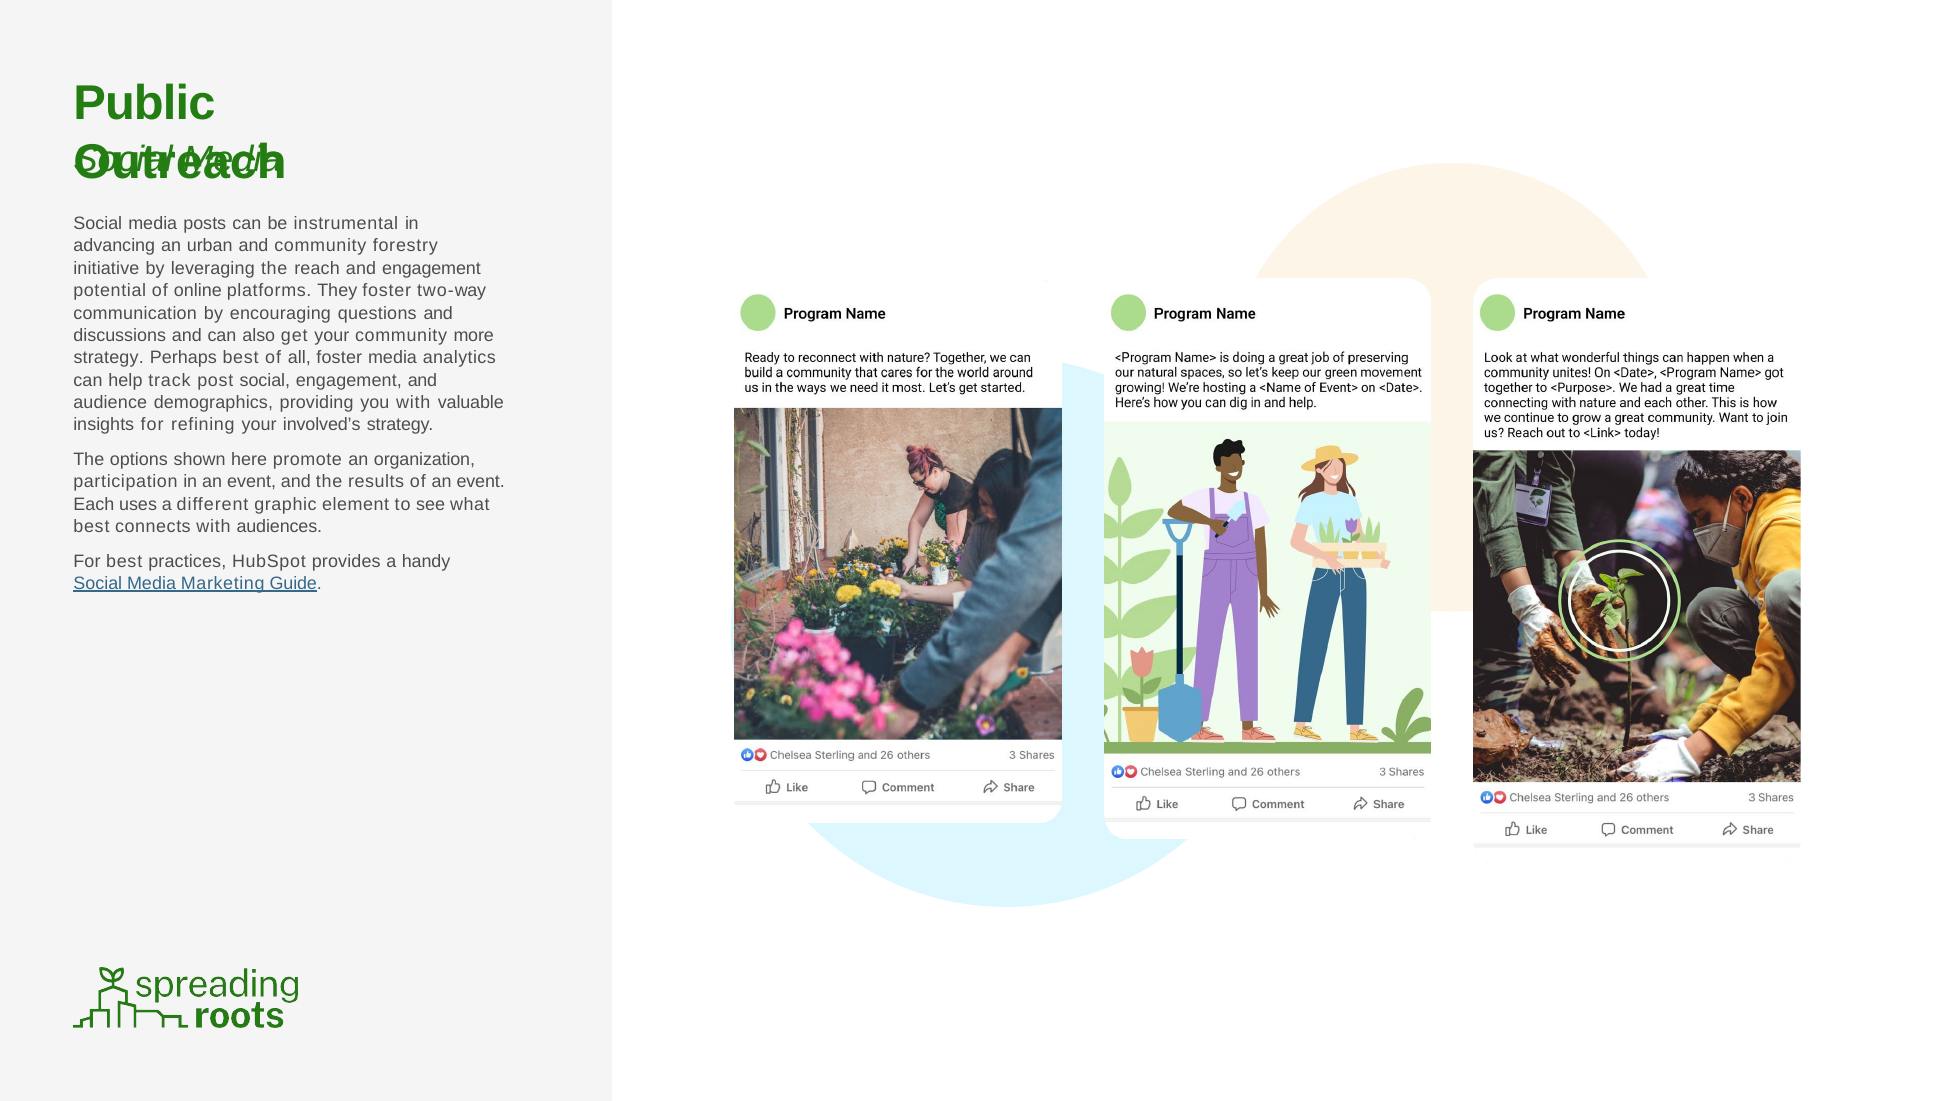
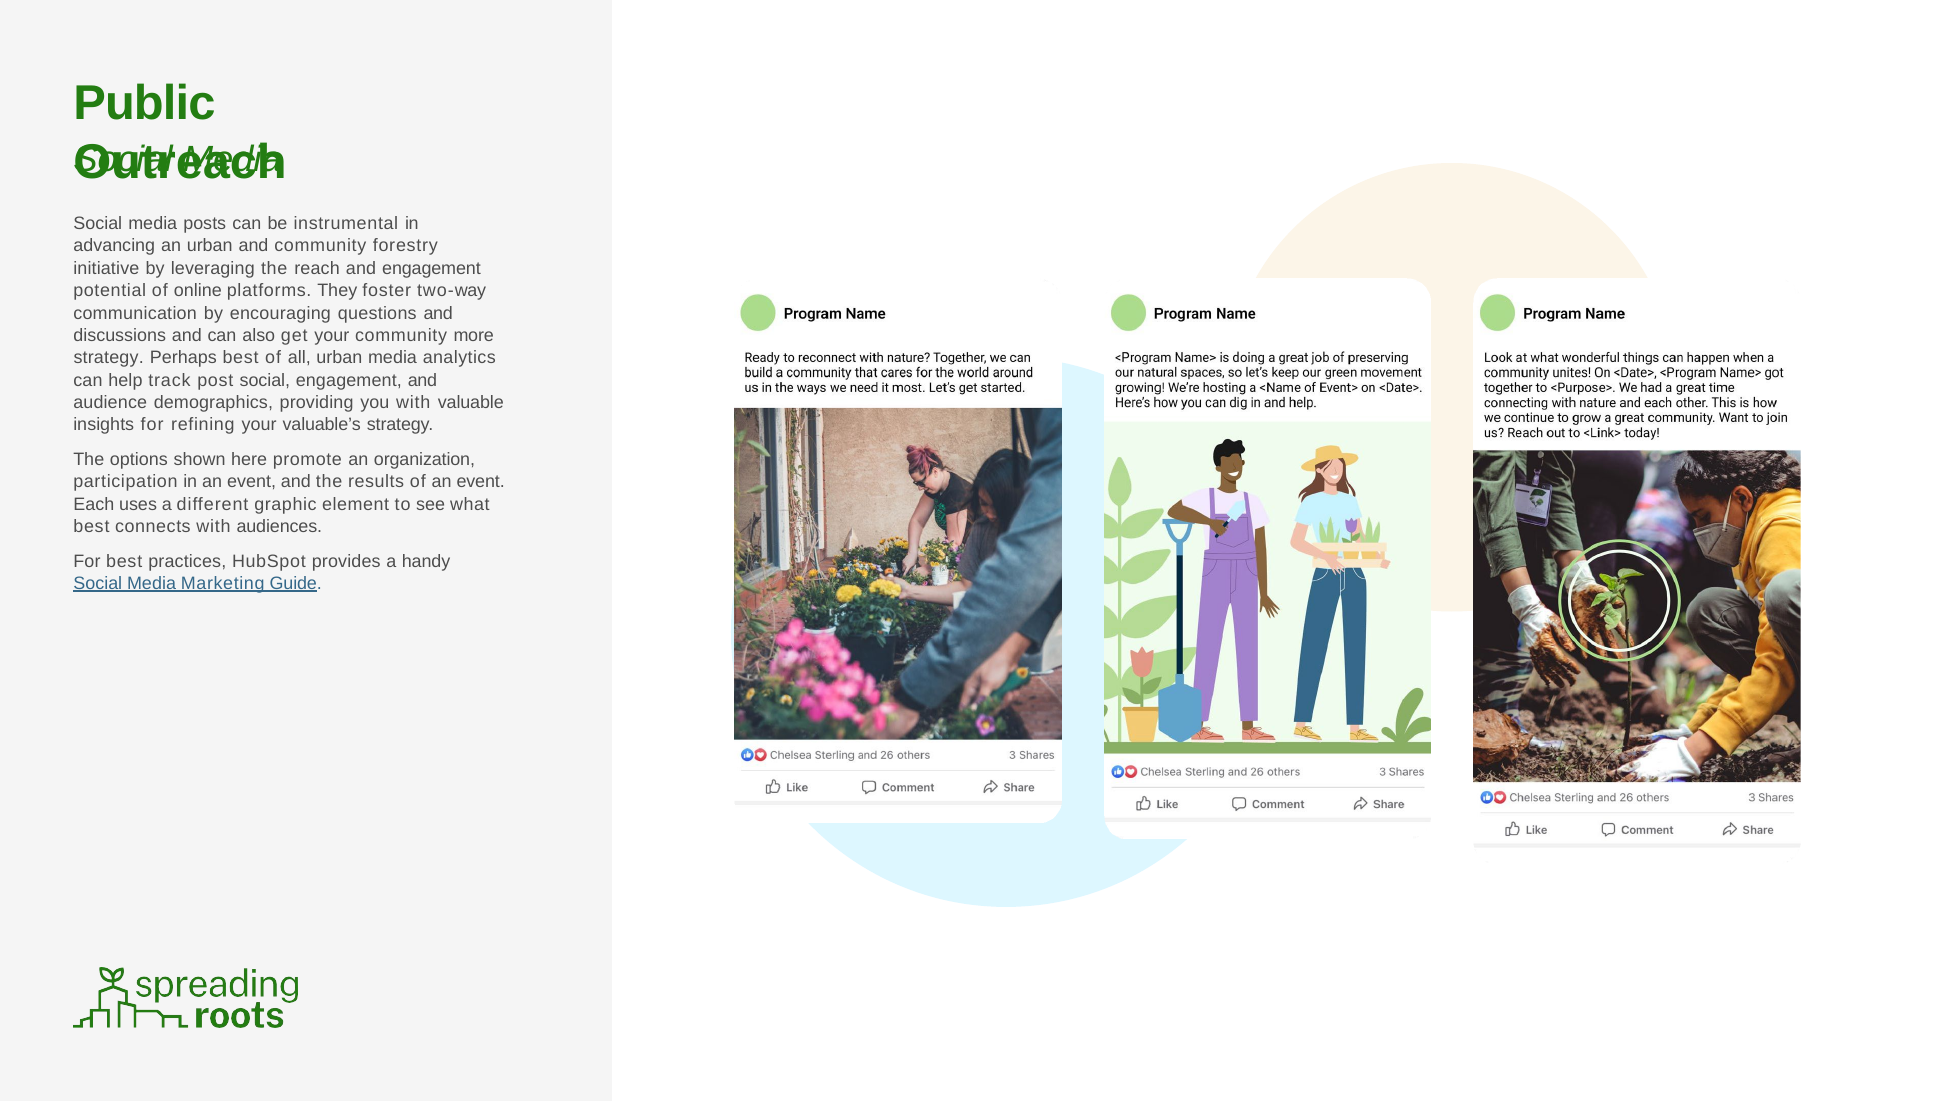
all foster: foster -> urban
involved’s: involved’s -> valuable’s
